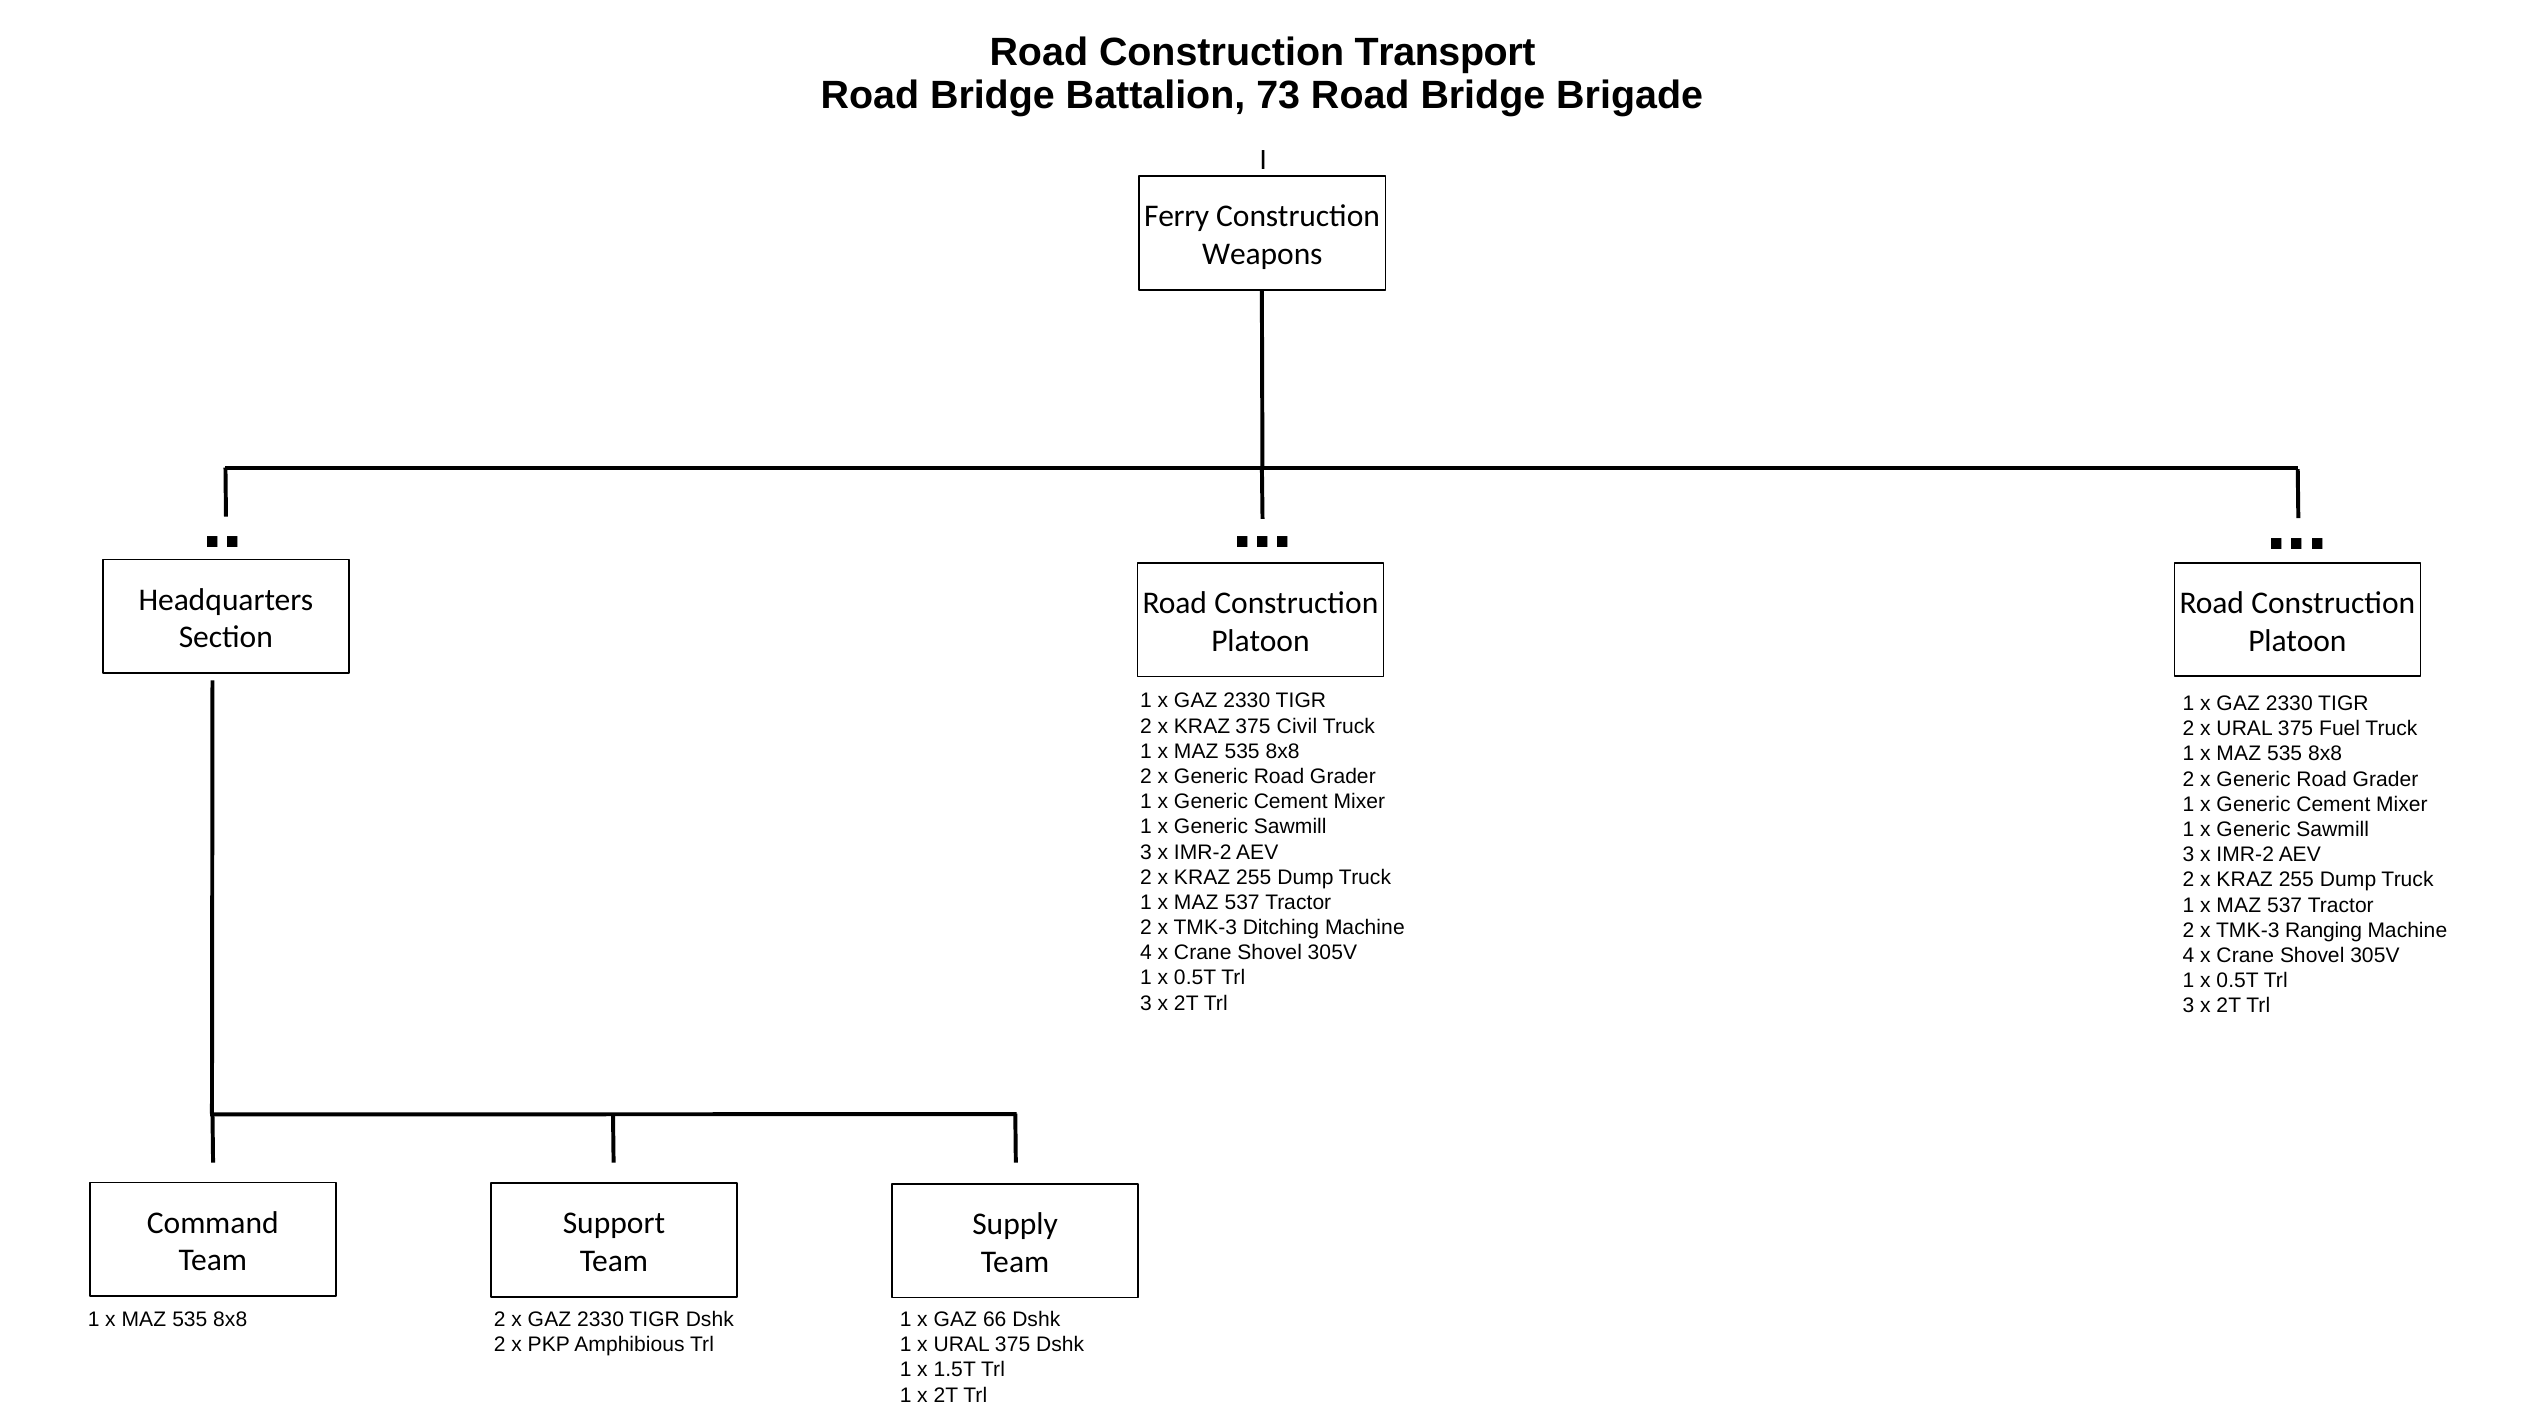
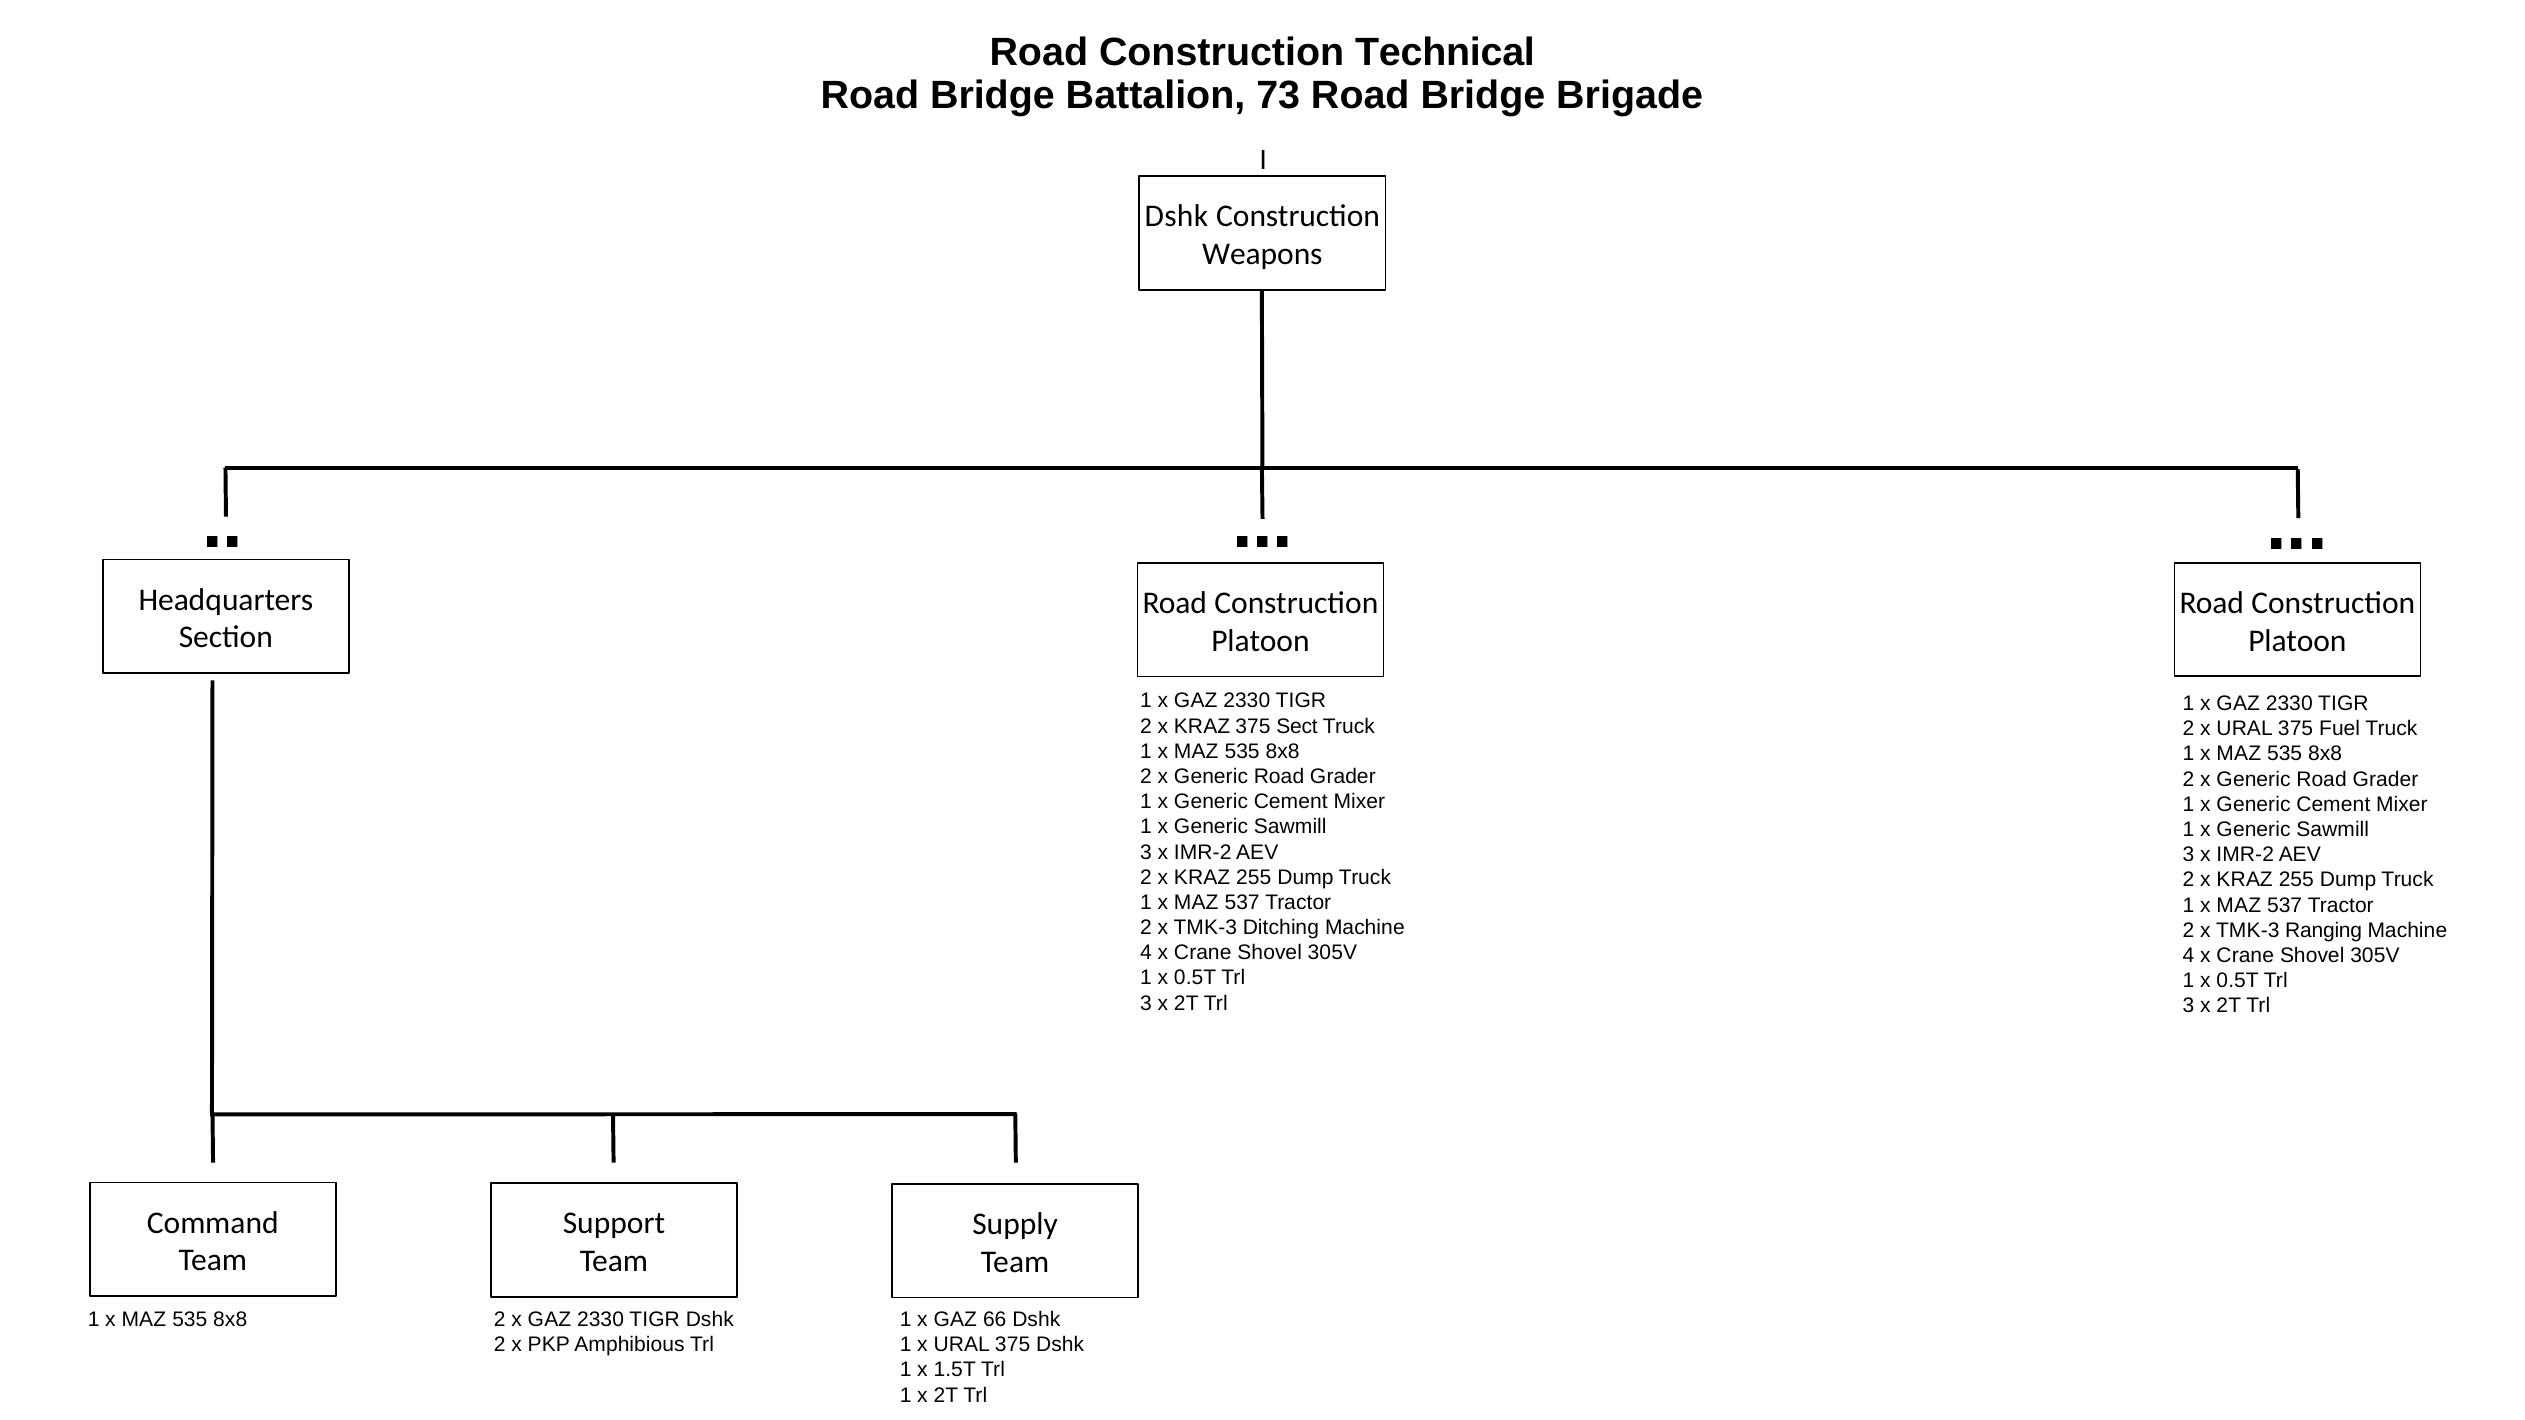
Transport: Transport -> Technical
Ferry at (1177, 216): Ferry -> Dshk
Civil: Civil -> Sect
